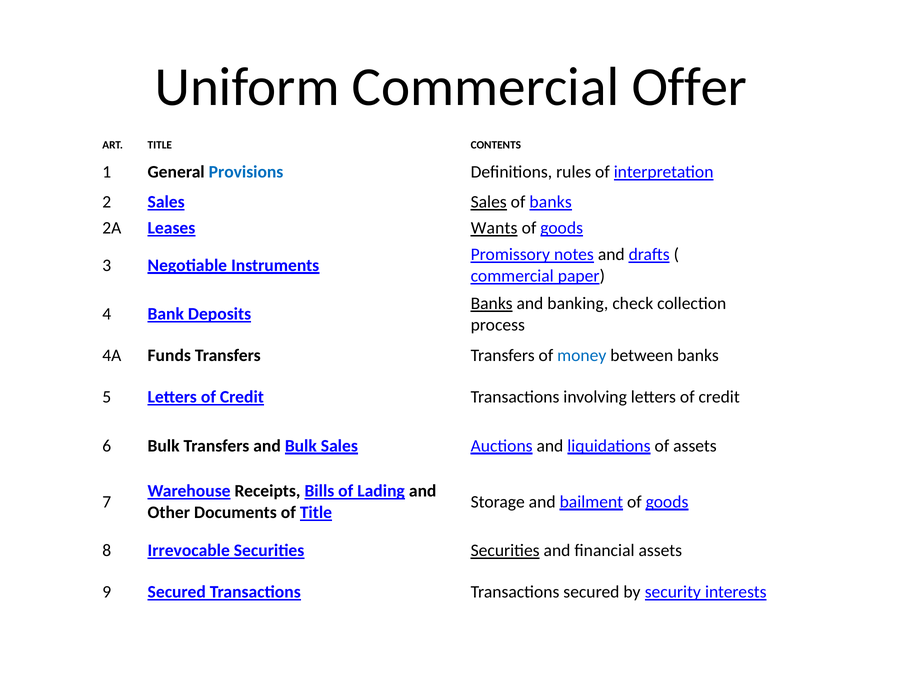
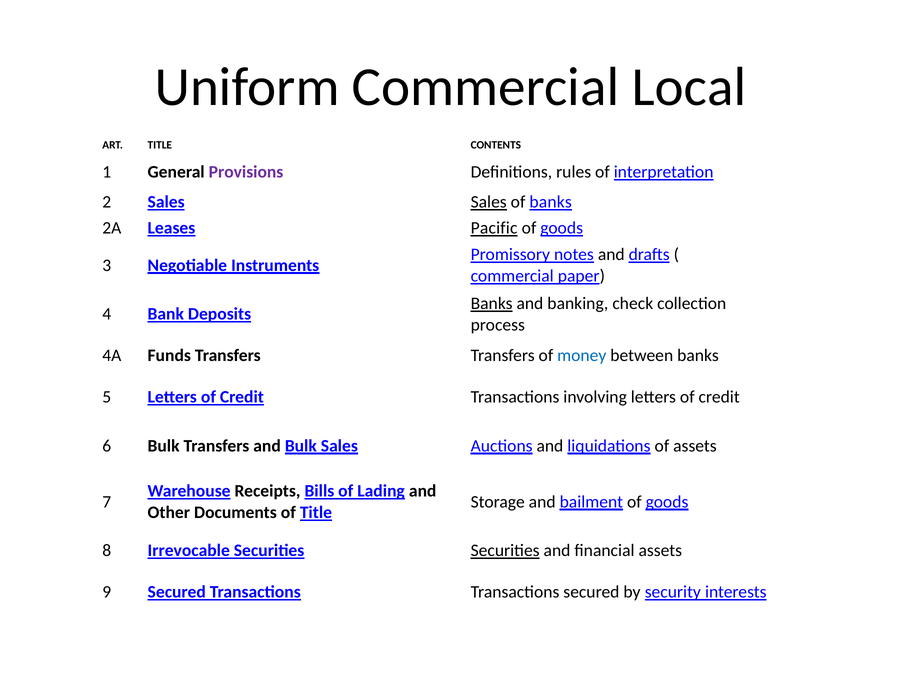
Offer: Offer -> Local
Provisions colour: blue -> purple
Wants: Wants -> Pacific
